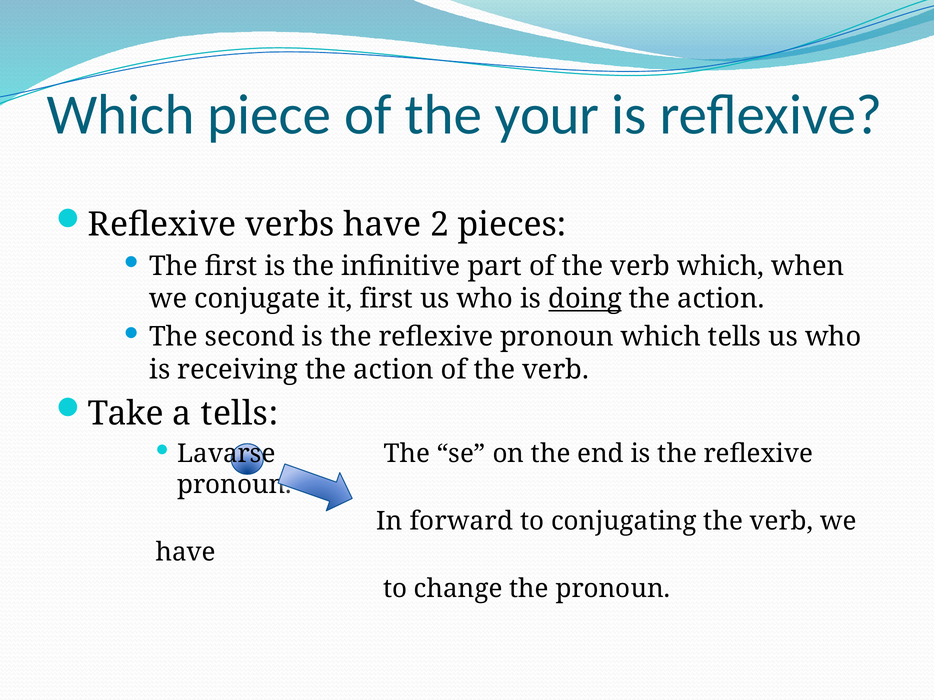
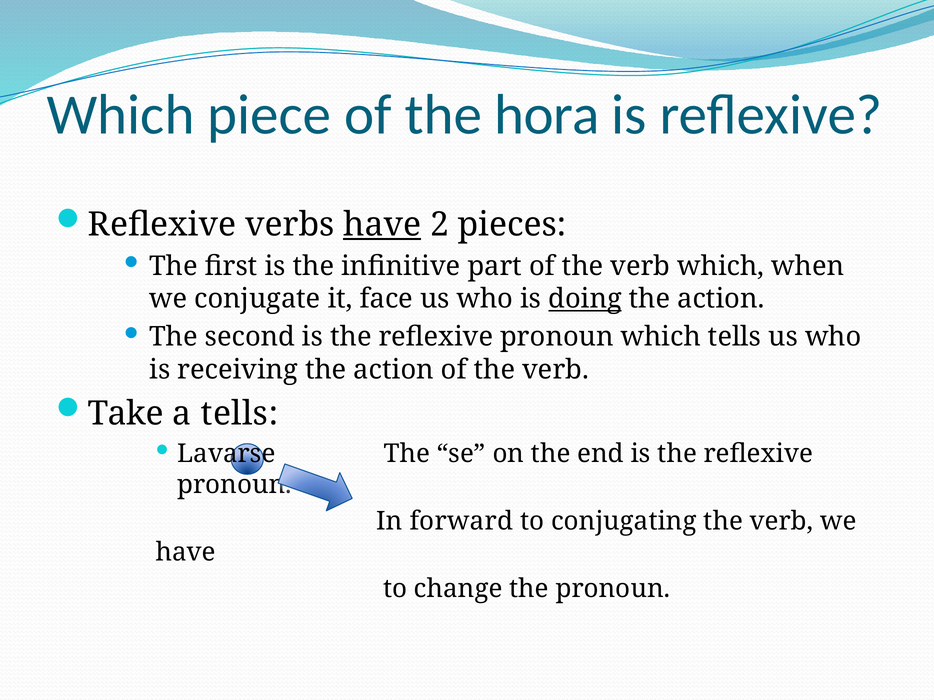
your: your -> hora
have at (382, 225) underline: none -> present
it first: first -> face
